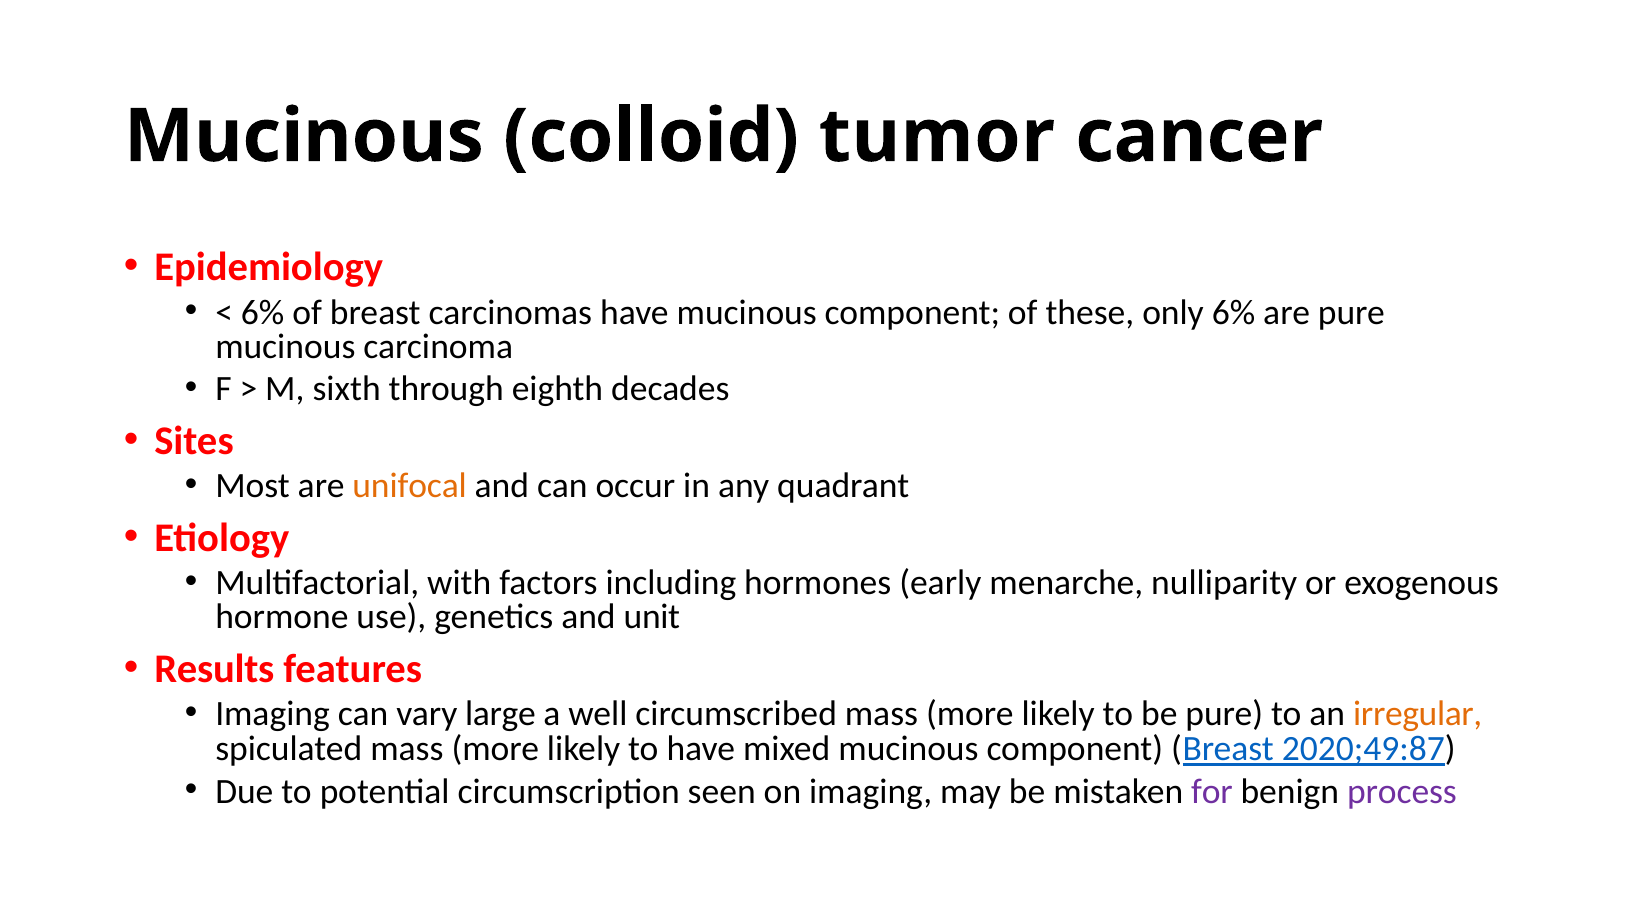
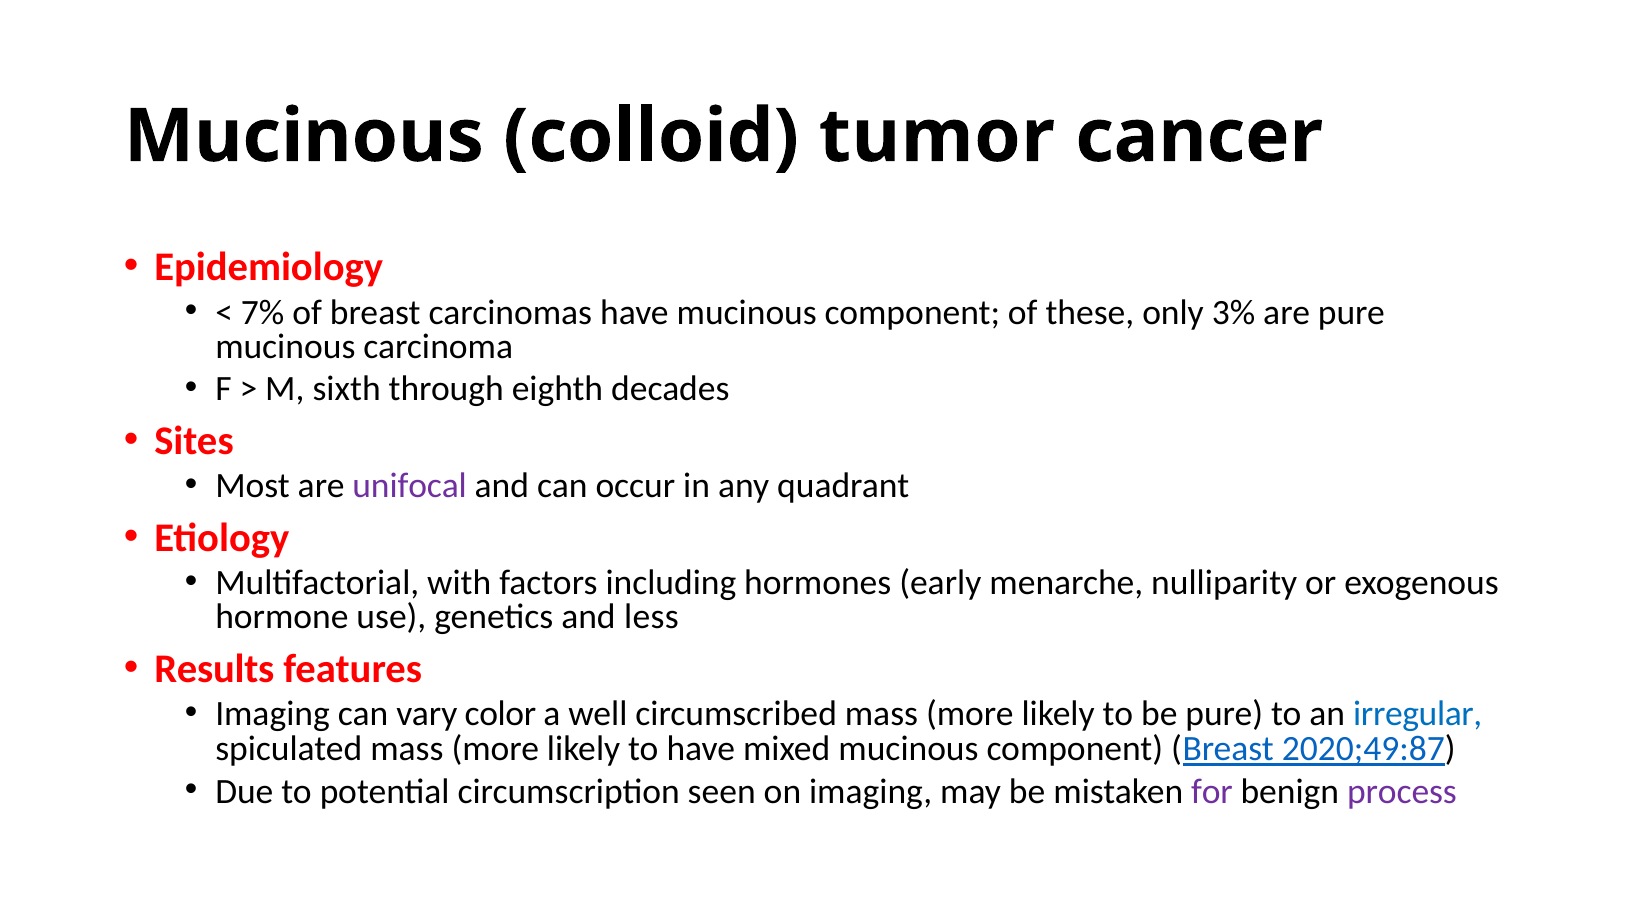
6% at (263, 312): 6% -> 7%
only 6%: 6% -> 3%
unifocal colour: orange -> purple
unit: unit -> less
large: large -> color
irregular colour: orange -> blue
